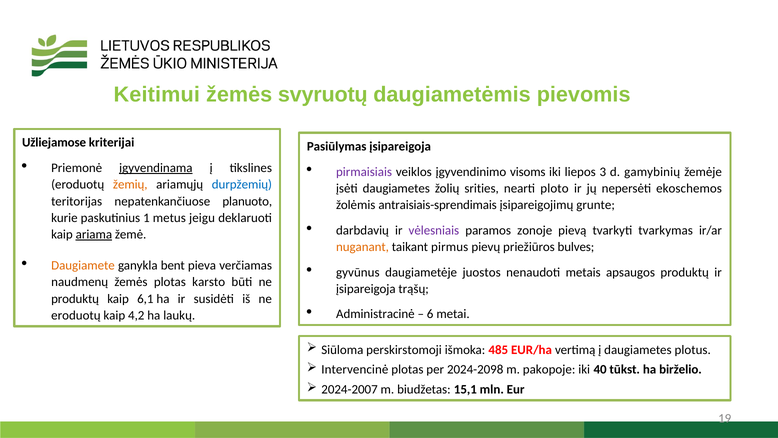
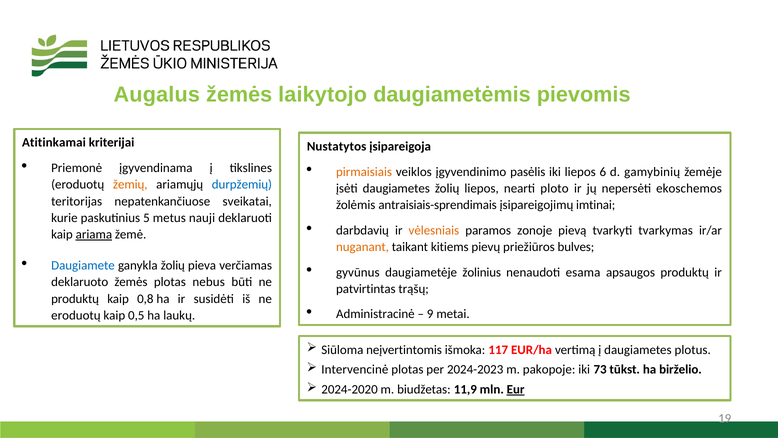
Keitimui: Keitimui -> Augalus
svyruotų: svyruotų -> laikytojo
Užliejamose: Užliejamose -> Atitinkamai
Pasiūlymas: Pasiūlymas -> Nustatytos
įgyvendinama underline: present -> none
pirmaisiais colour: purple -> orange
visoms: visoms -> pasėlis
3: 3 -> 6
žolių srities: srities -> liepos
planuoto: planuoto -> sveikatai
grunte: grunte -> imtinai
1: 1 -> 5
jeigu: jeigu -> nauji
vėlesniais colour: purple -> orange
pirmus: pirmus -> kitiems
Daugiamete colour: orange -> blue
ganykla bent: bent -> žolių
juostos: juostos -> žolinius
metais: metais -> esama
naudmenų: naudmenų -> deklaruoto
karsto: karsto -> nebus
įsipareigoja at (366, 289): įsipareigoja -> patvirtintas
6,1: 6,1 -> 0,8
6: 6 -> 9
4,2: 4,2 -> 0,5
perskirstomoji: perskirstomoji -> neįvertintomis
485: 485 -> 117
2024-2098: 2024-2098 -> 2024-2023
40: 40 -> 73
2024-2007: 2024-2007 -> 2024-2020
15,1: 15,1 -> 11,9
Eur underline: none -> present
